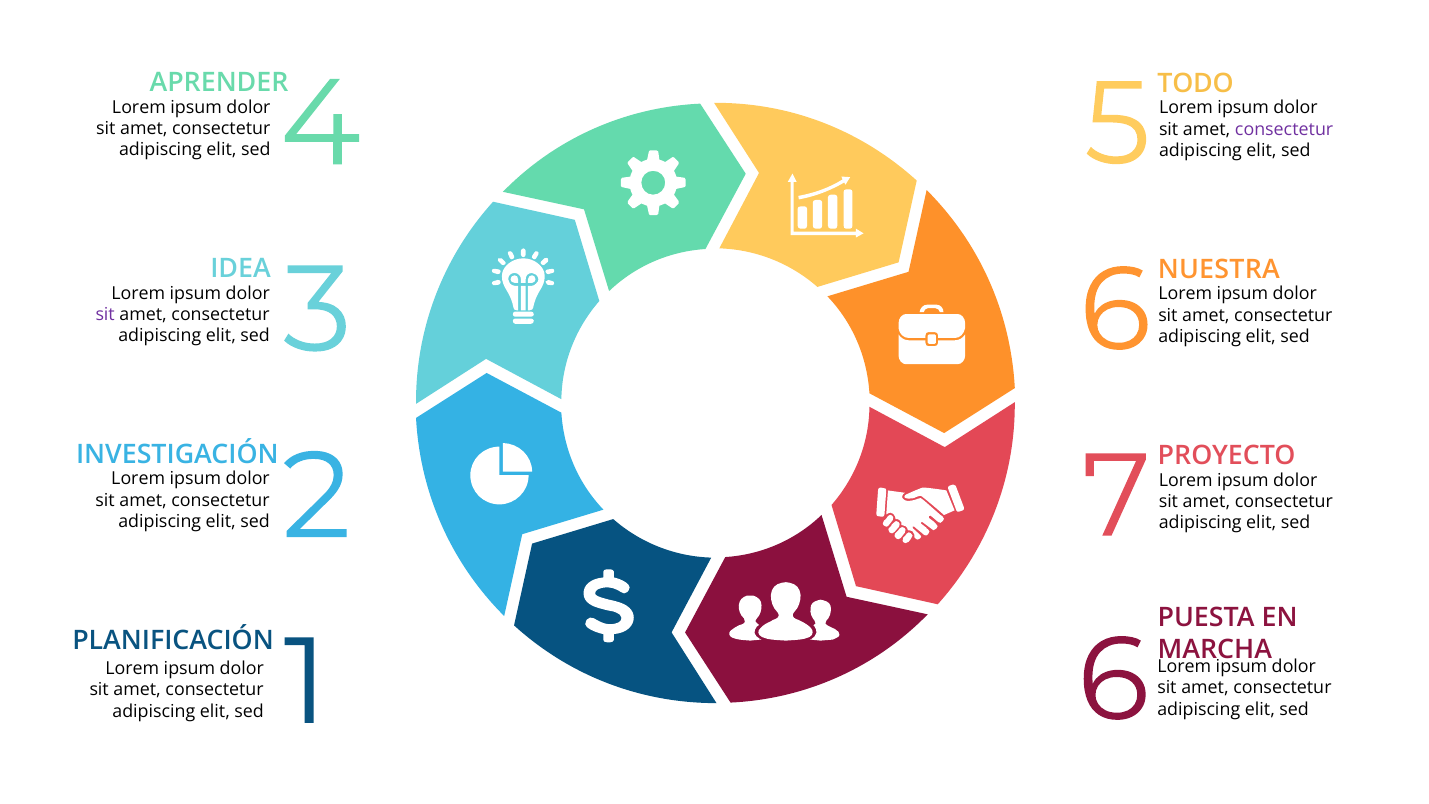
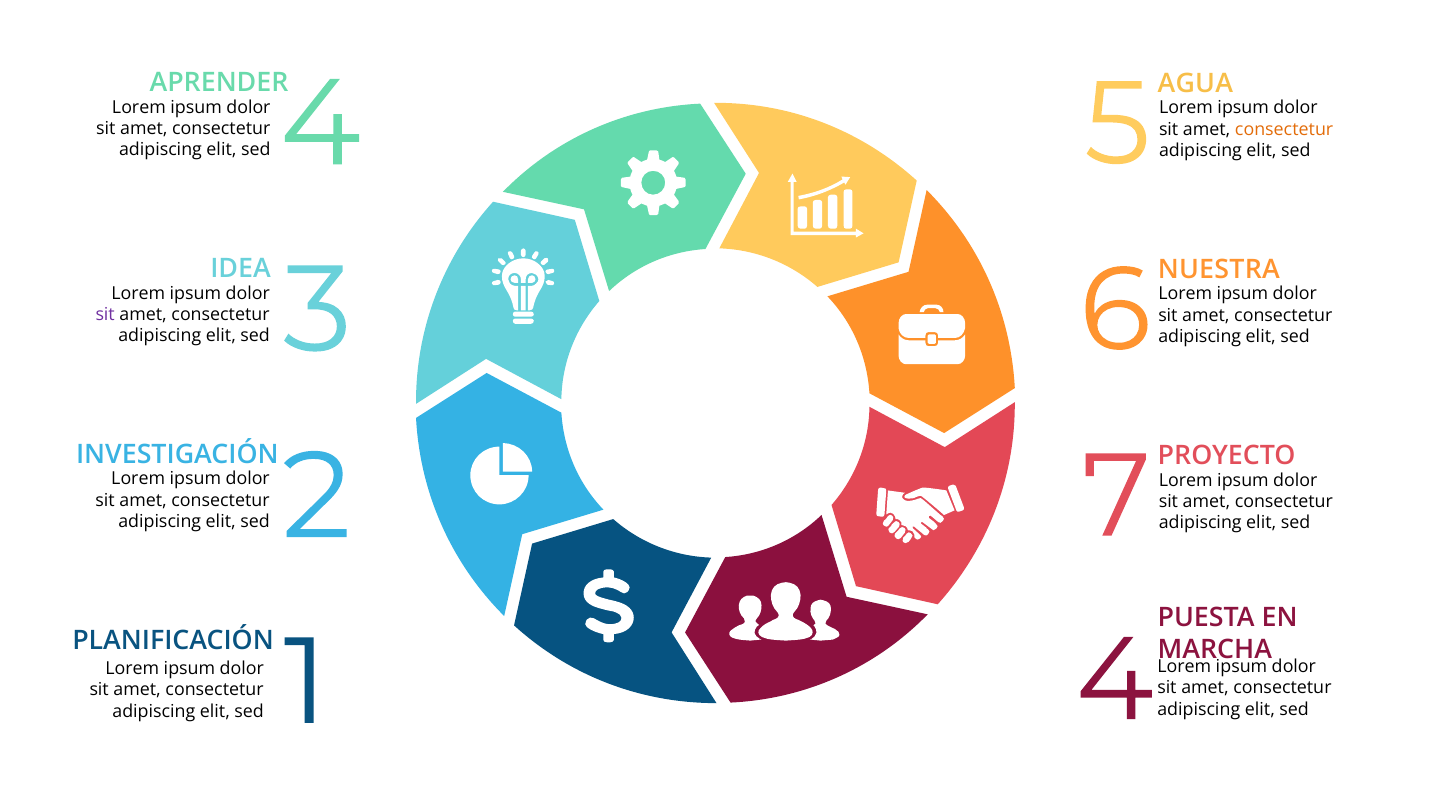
TODO: TODO -> AGUA
consectetur at (1284, 129) colour: purple -> orange
1 6: 6 -> 4
